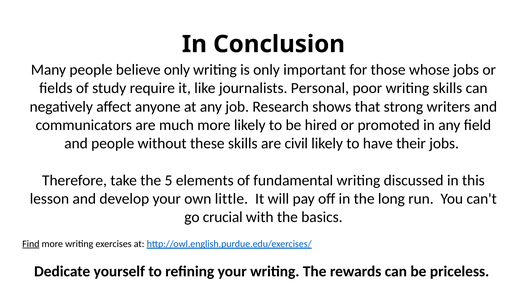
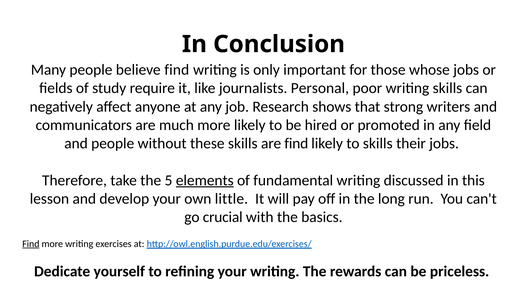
believe only: only -> find
are civil: civil -> find
to have: have -> skills
elements underline: none -> present
